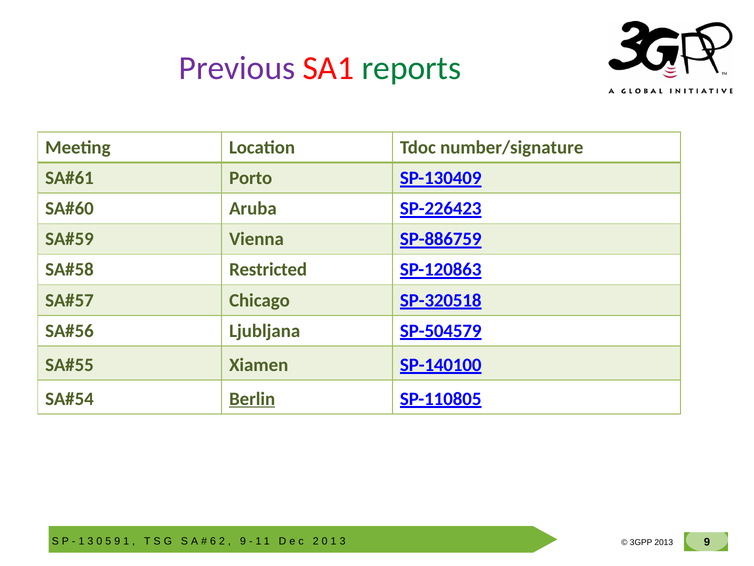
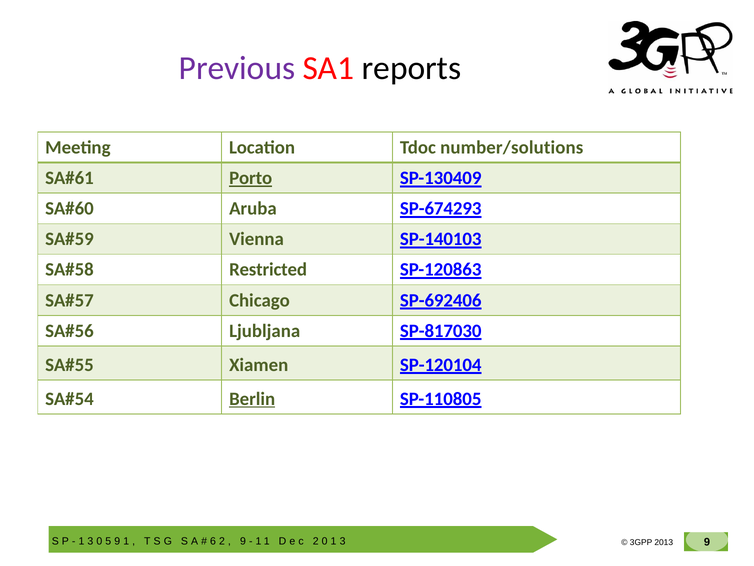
reports colour: green -> black
number/signature: number/signature -> number/solutions
Porto underline: none -> present
SP-226423: SP-226423 -> SP-674293
SP-886759: SP-886759 -> SP-140103
SP-320518: SP-320518 -> SP-692406
SP-504579: SP-504579 -> SP-817030
SP-140100: SP-140100 -> SP-120104
